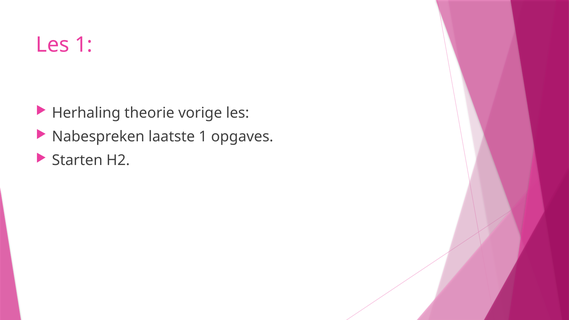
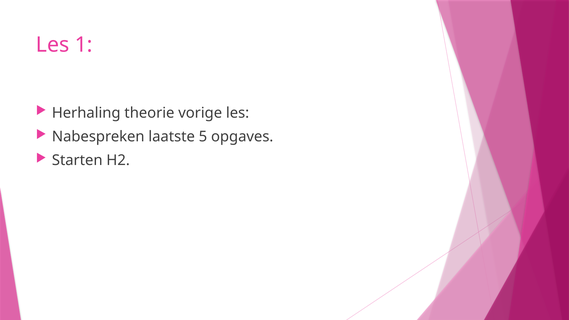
laatste 1: 1 -> 5
